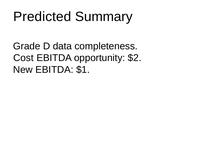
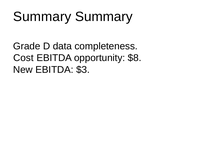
Predicted at (42, 17): Predicted -> Summary
$2: $2 -> $8
$1: $1 -> $3
